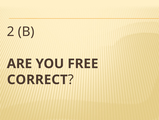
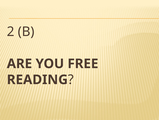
CORRECT: CORRECT -> READING
